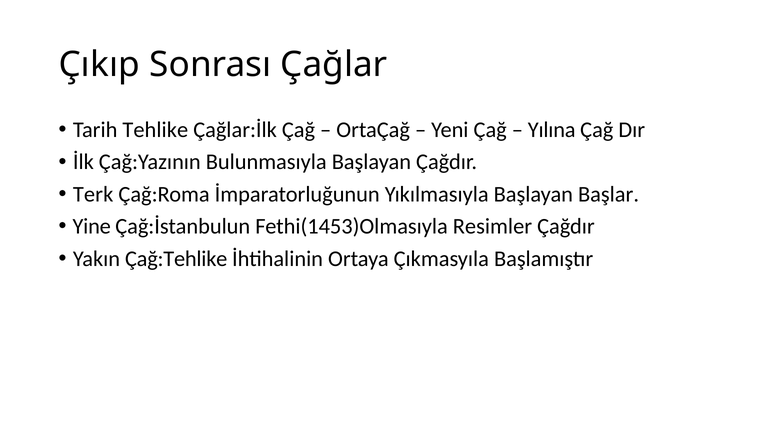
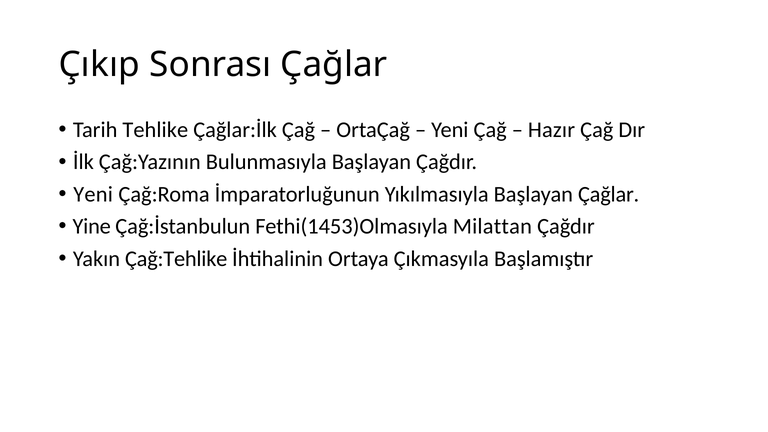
Yılına: Yılına -> Hazır
Terk at (93, 194): Terk -> Yeni
Başlayan Başlar: Başlar -> Çağlar
Resimler: Resimler -> Milattan
